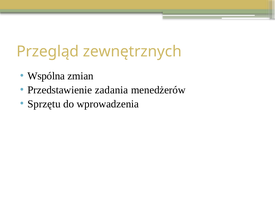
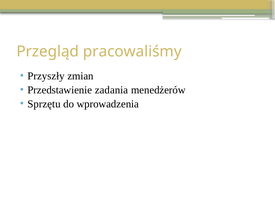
zewnętrznych: zewnętrznych -> pracowaliśmy
Wspólna: Wspólna -> Przyszły
